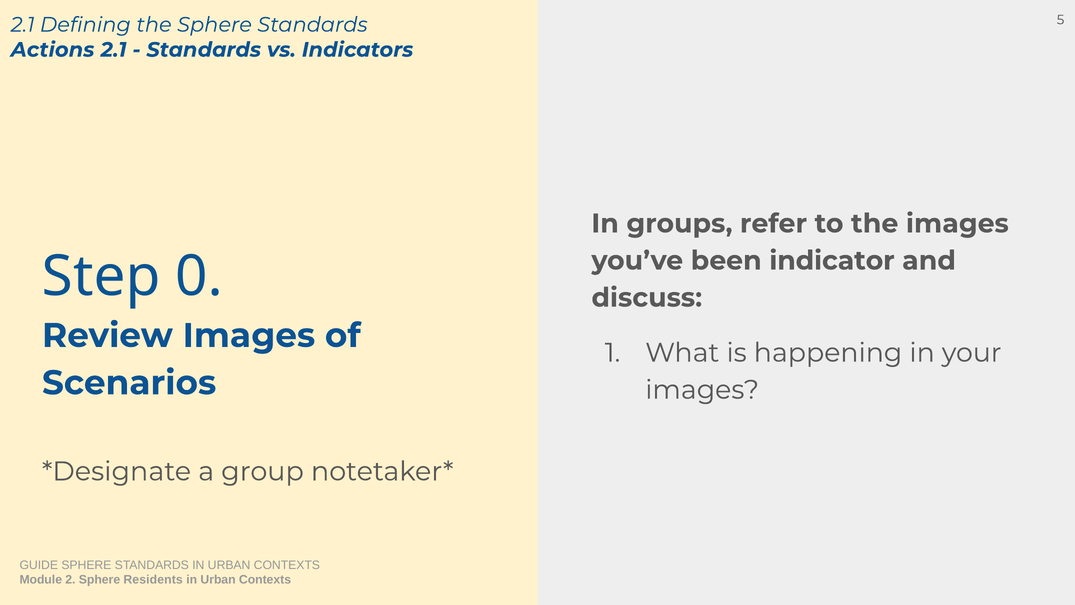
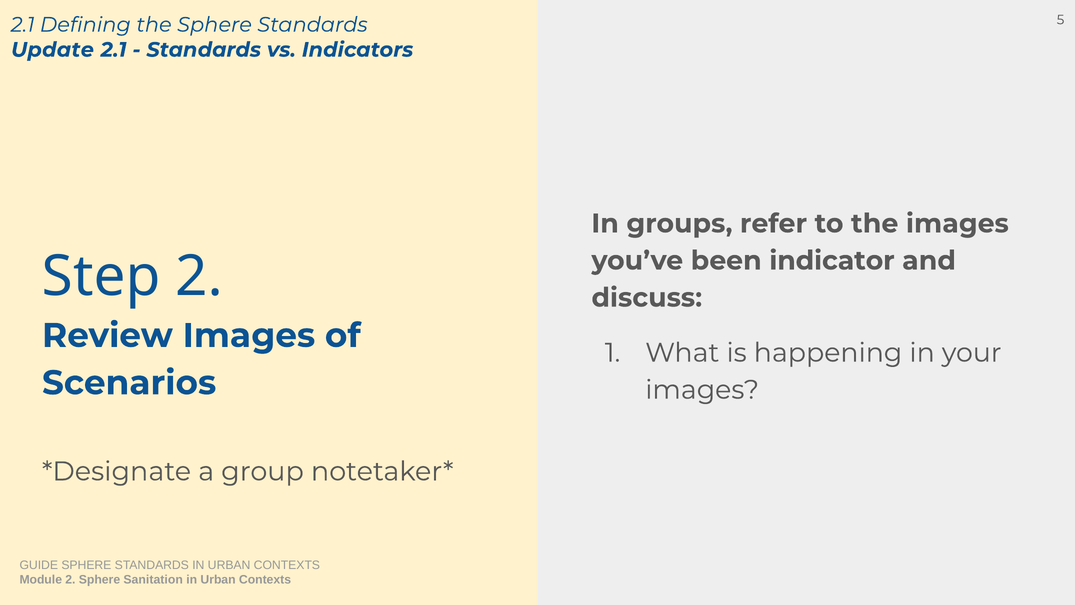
Actions: Actions -> Update
Step 0: 0 -> 2
Residents: Residents -> Sanitation
